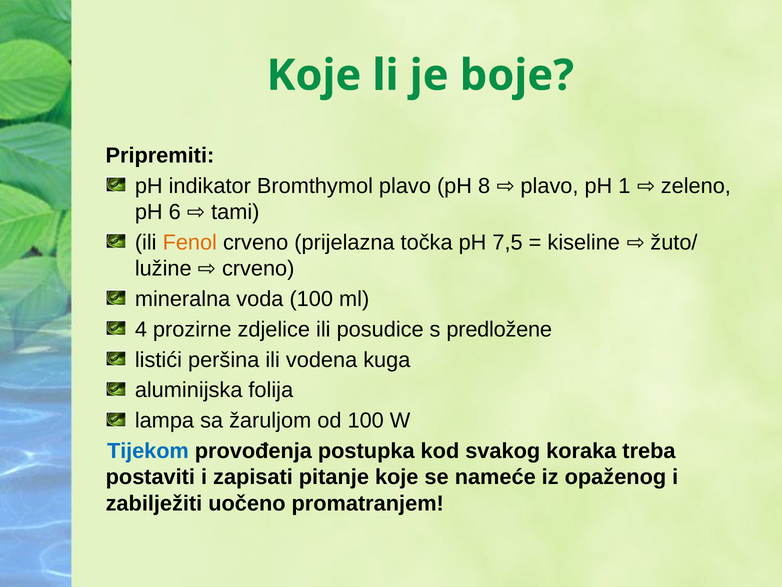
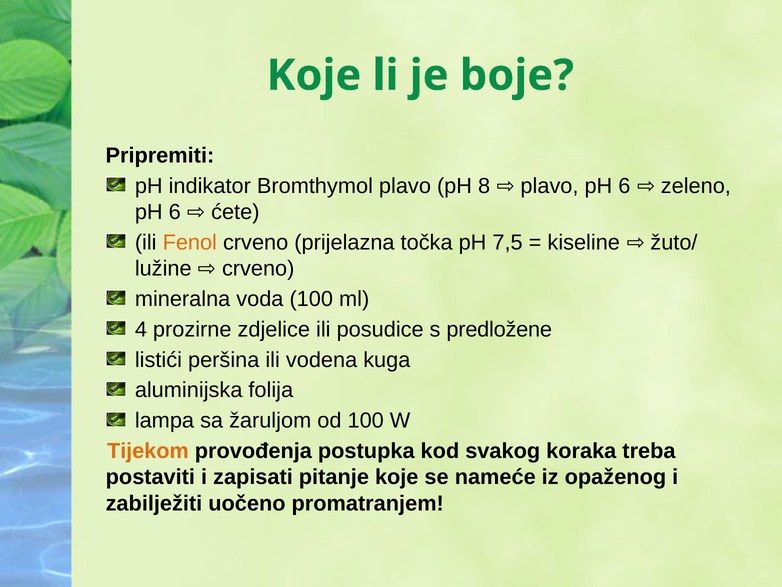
plavo pH 1: 1 -> 6
tami: tami -> ćete
Tijekom colour: blue -> orange
